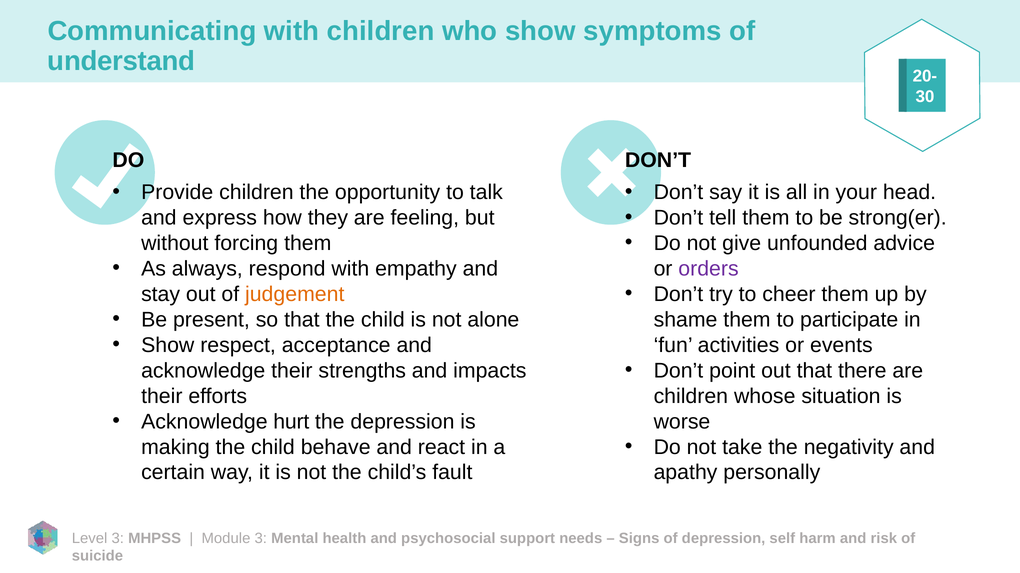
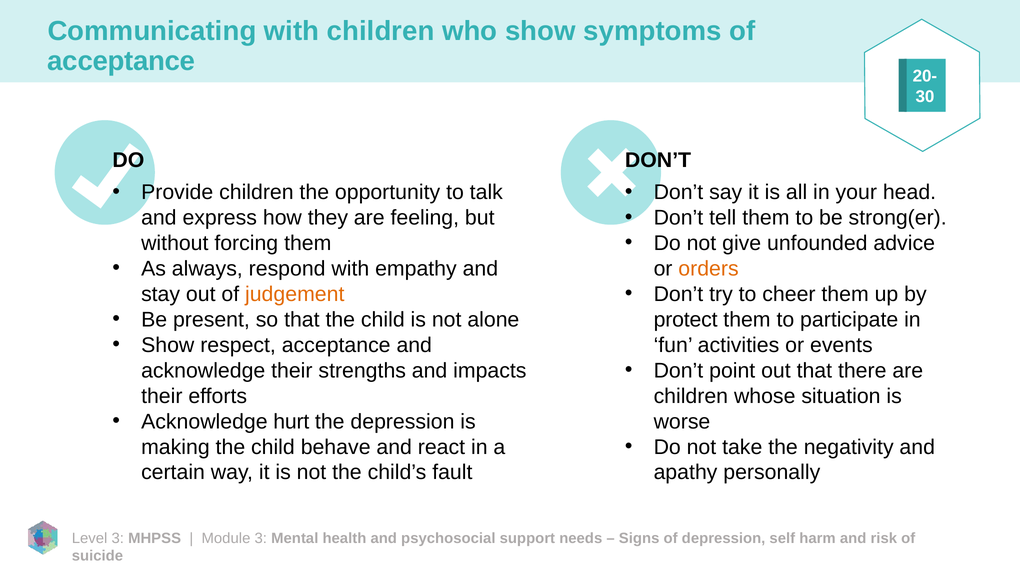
understand at (121, 61): understand -> acceptance
orders colour: purple -> orange
shame: shame -> protect
